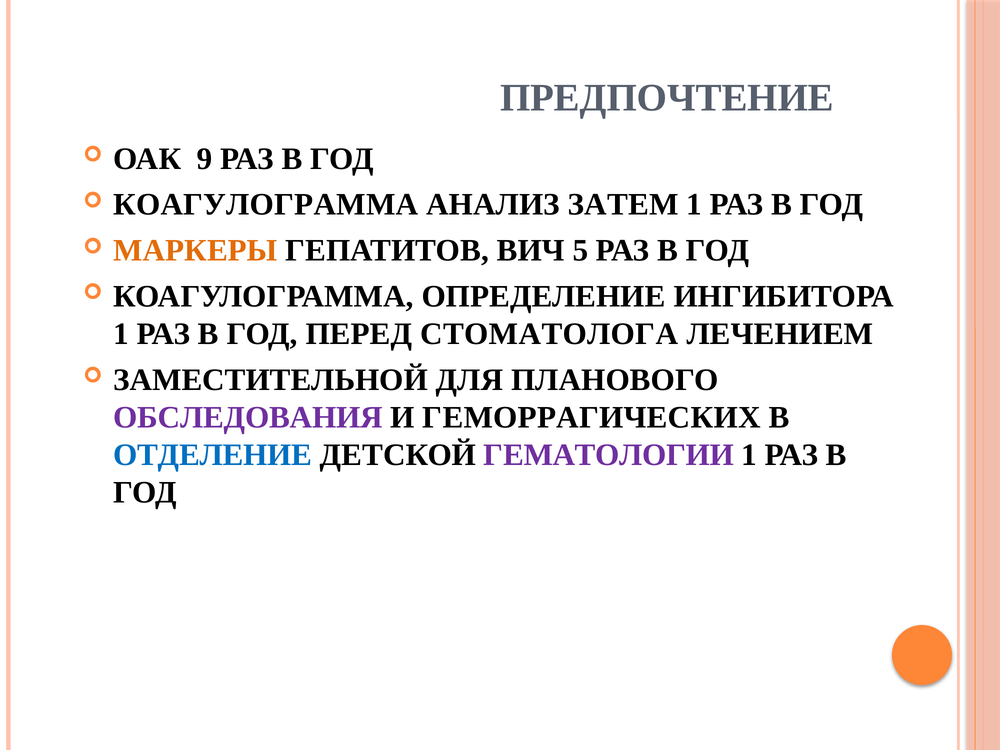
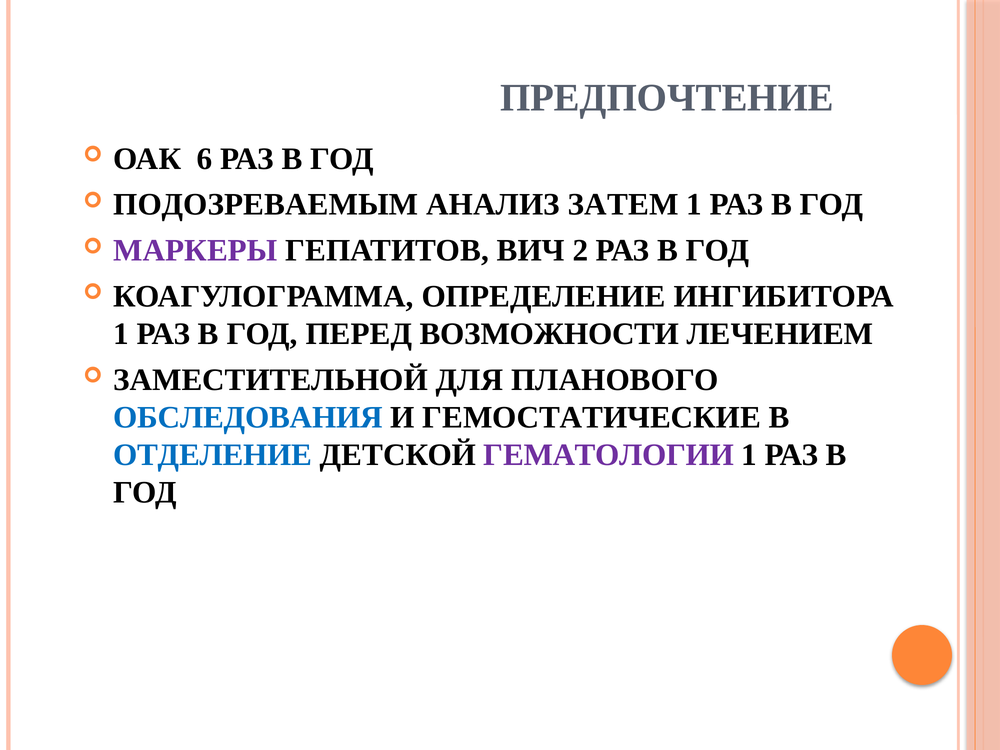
9: 9 -> 6
КОАГУЛОГРАММА at (266, 205): КОАГУЛОГРАММА -> ПОДОЗРЕВАЕМЫМ
МАРКЕРЫ colour: orange -> purple
5: 5 -> 2
СТОМАТОЛОГА: СТОМАТОЛОГА -> ВОЗМОЖНОСТИ
ОБСЛЕДОВАНИЯ colour: purple -> blue
ГЕМОРРАГИЧЕСКИХ: ГЕМОРРАГИЧЕСКИХ -> ГЕМОСТАТИЧЕСКИЕ
